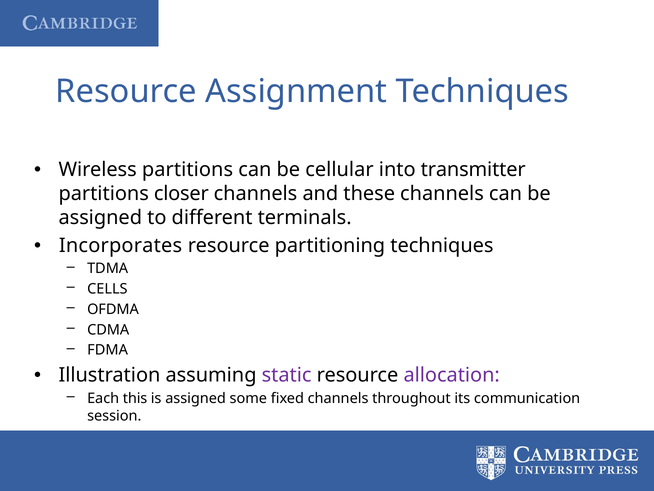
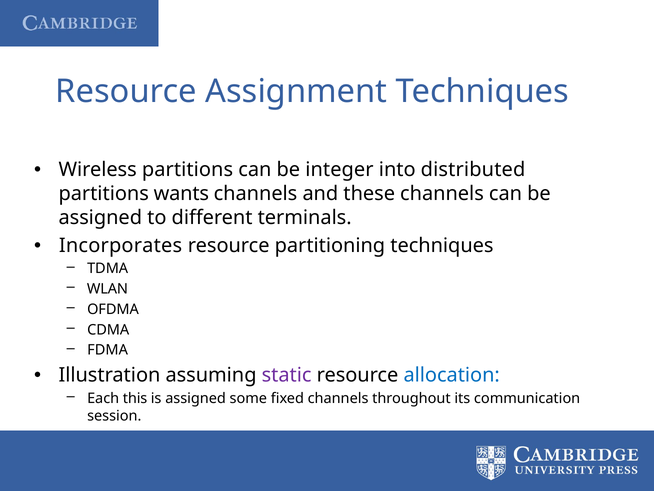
cellular: cellular -> integer
transmitter: transmitter -> distributed
closer: closer -> wants
CELLS: CELLS -> WLAN
allocation colour: purple -> blue
